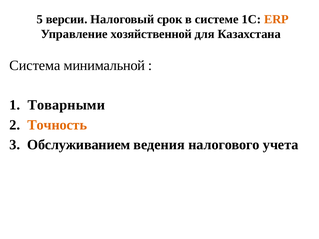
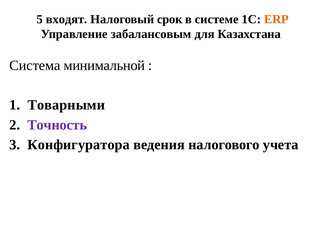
версии: версии -> входят
хозяйственной: хозяйственной -> забалансовым
Точность colour: orange -> purple
Обслуживанием: Обслуживанием -> Конфигуратора
